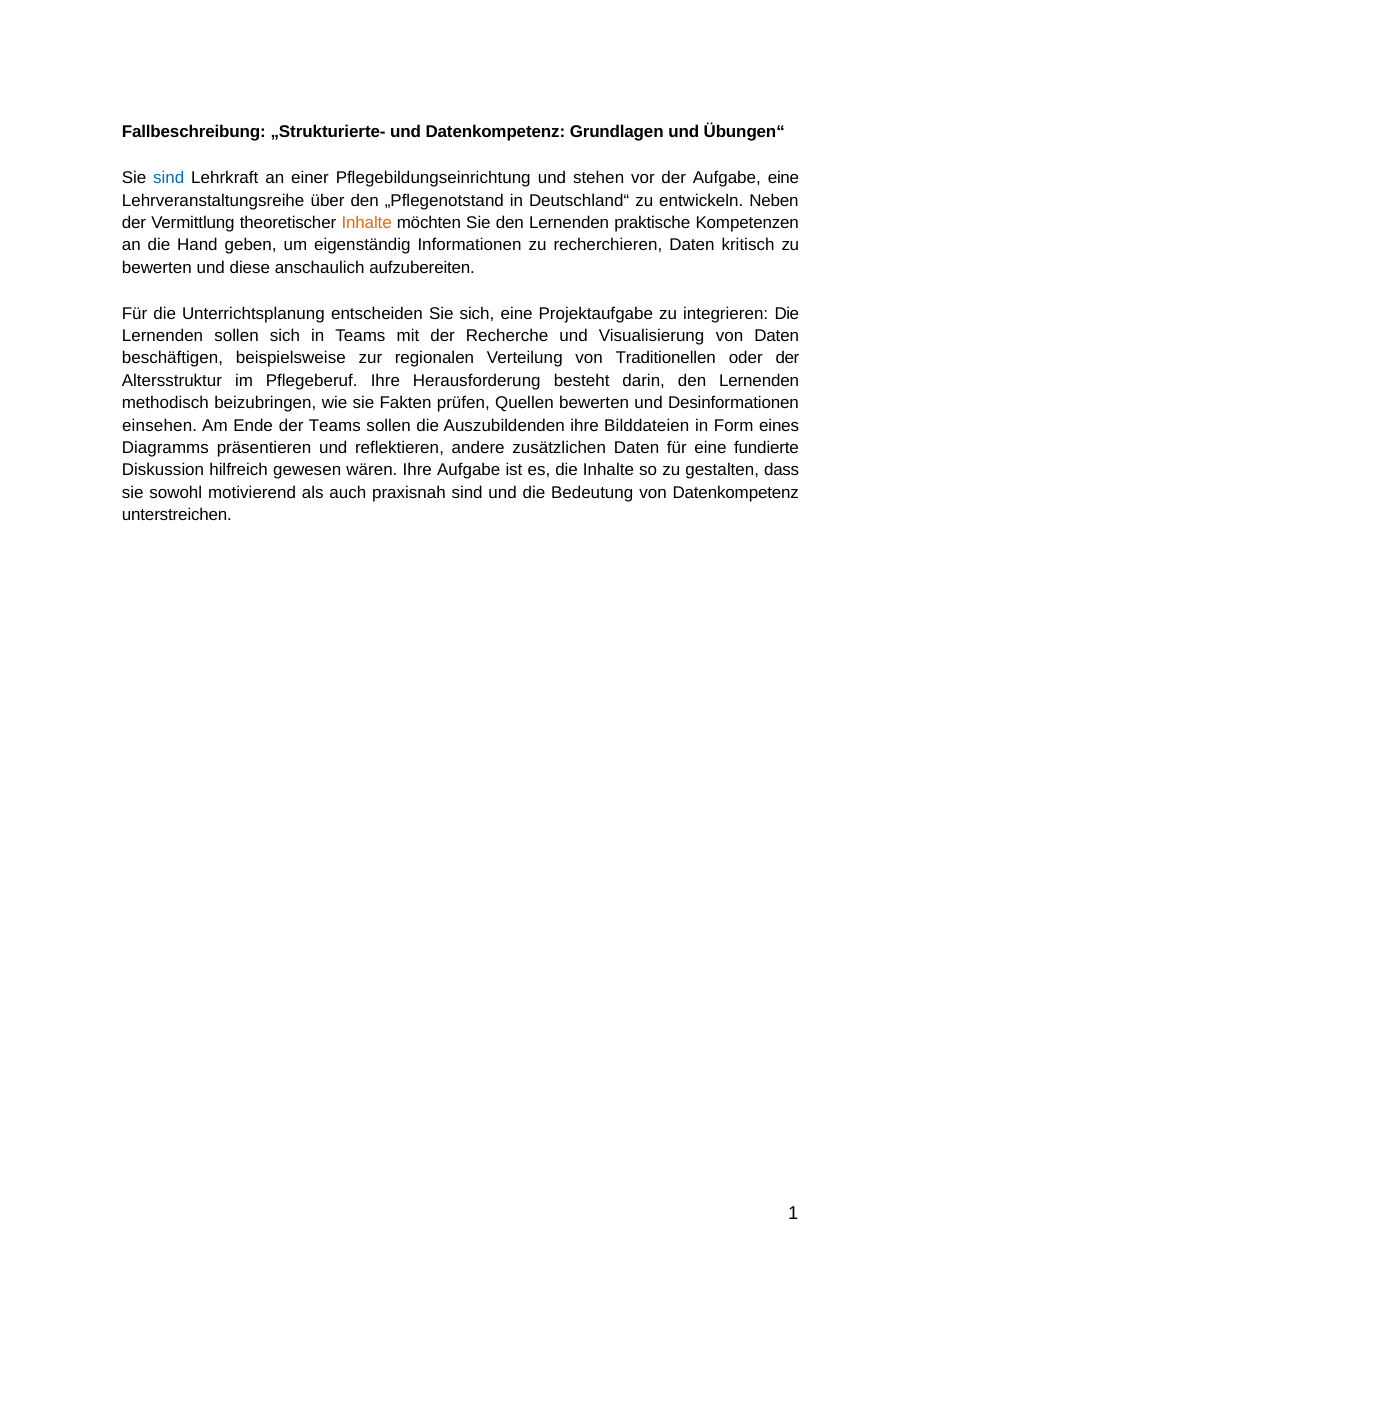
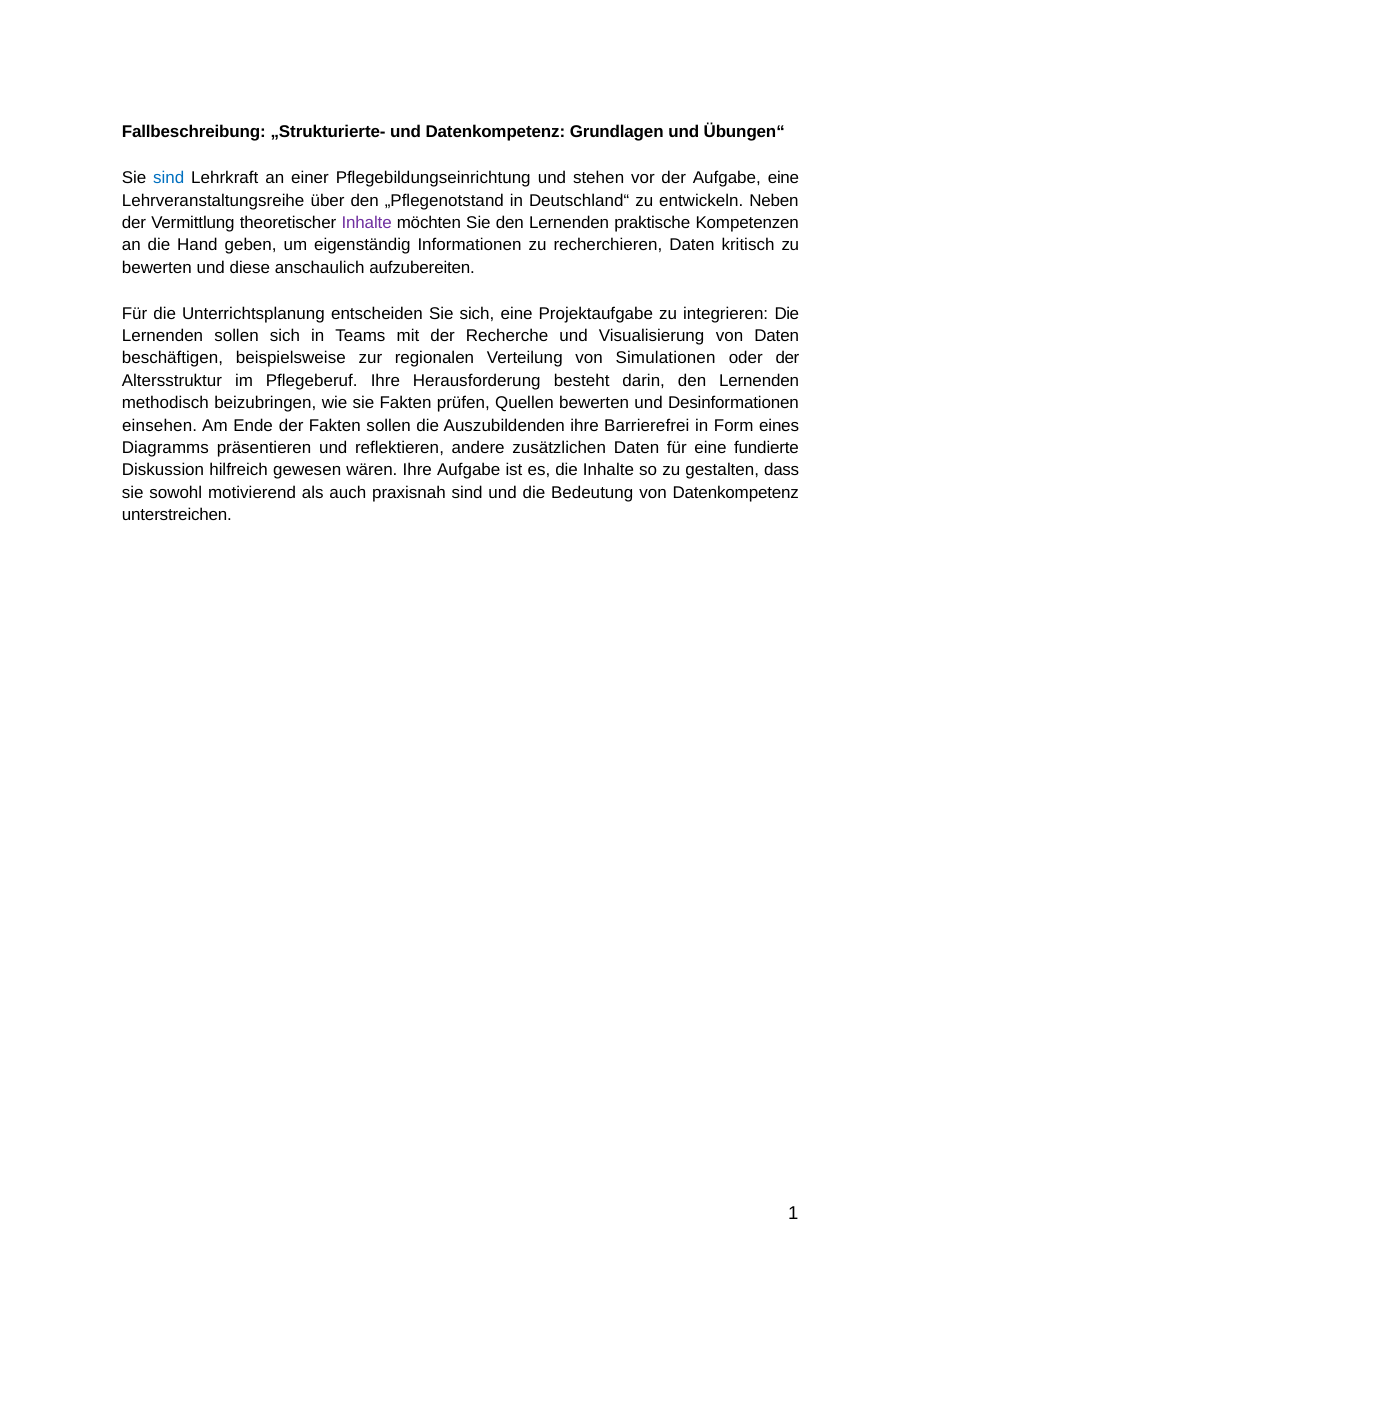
Inhalte at (367, 223) colour: orange -> purple
Traditionellen: Traditionellen -> Simulationen
der Teams: Teams -> Fakten
Bilddateien: Bilddateien -> Barrierefrei
